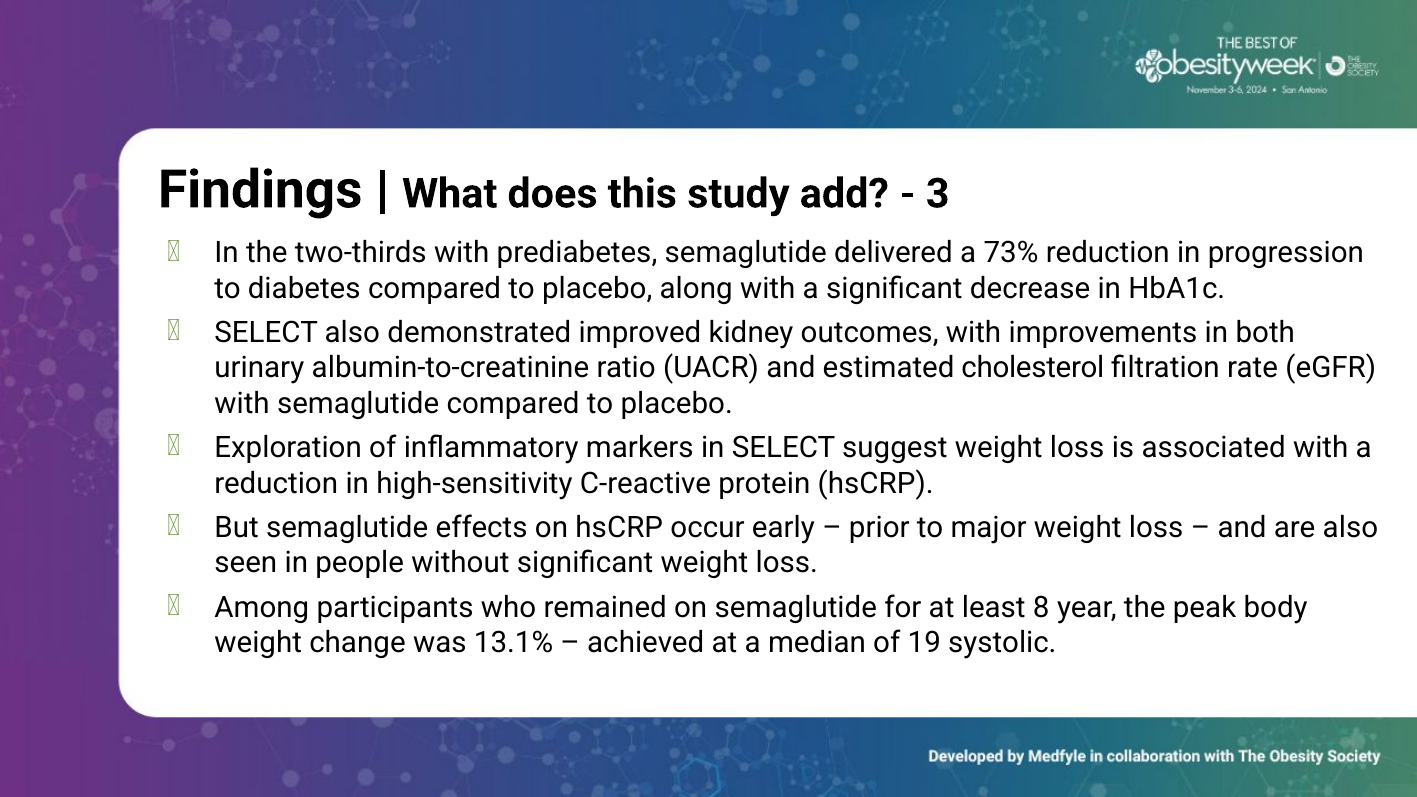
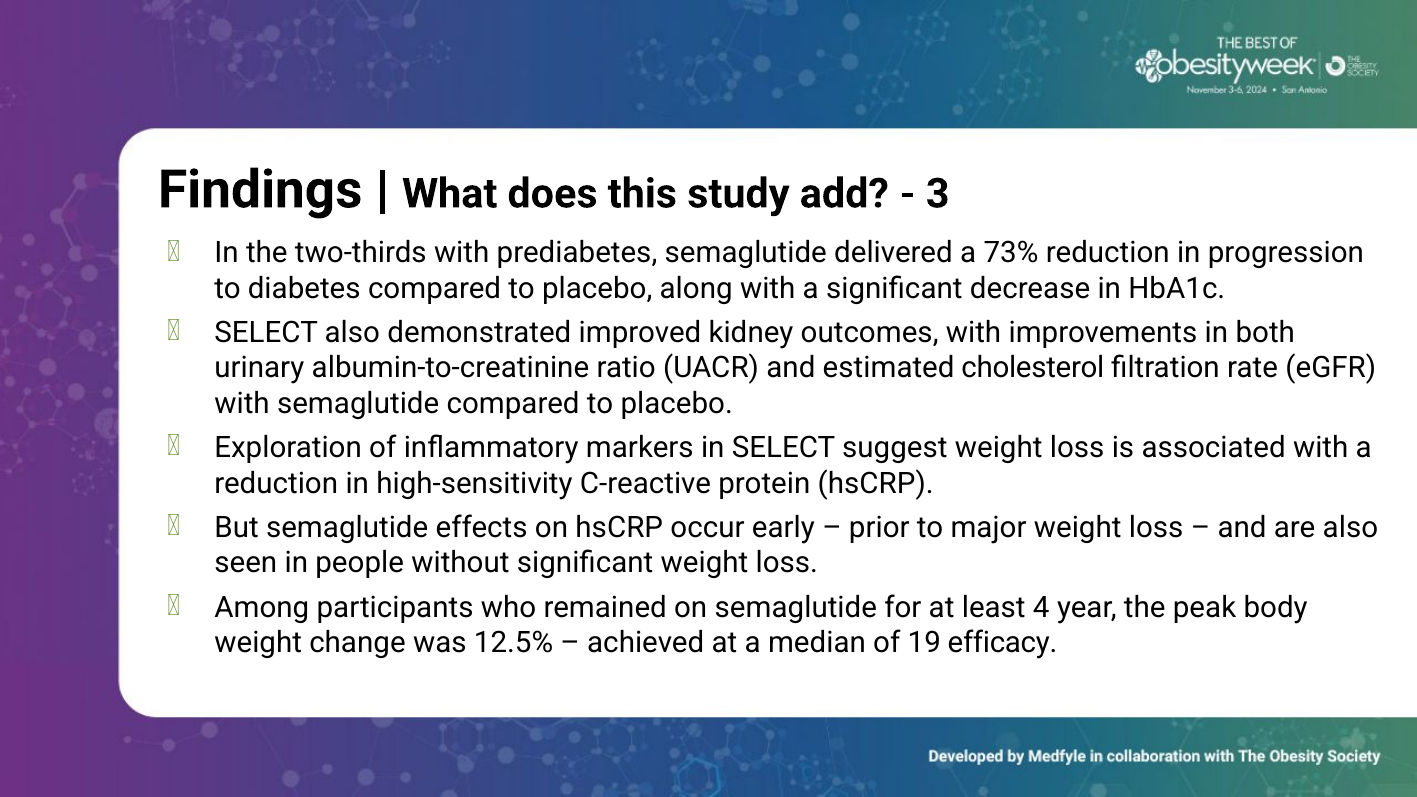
8: 8 -> 4
13.1%: 13.1% -> 12.5%
systolic: systolic -> efficacy
